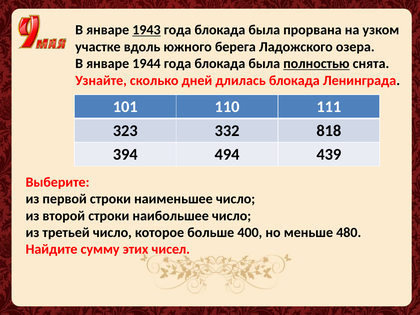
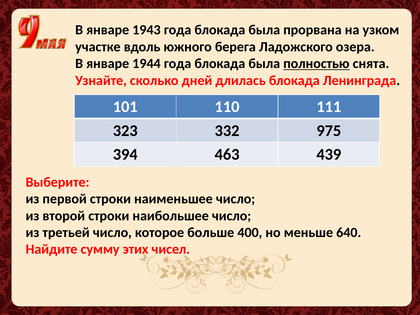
1943 underline: present -> none
818: 818 -> 975
494: 494 -> 463
480: 480 -> 640
